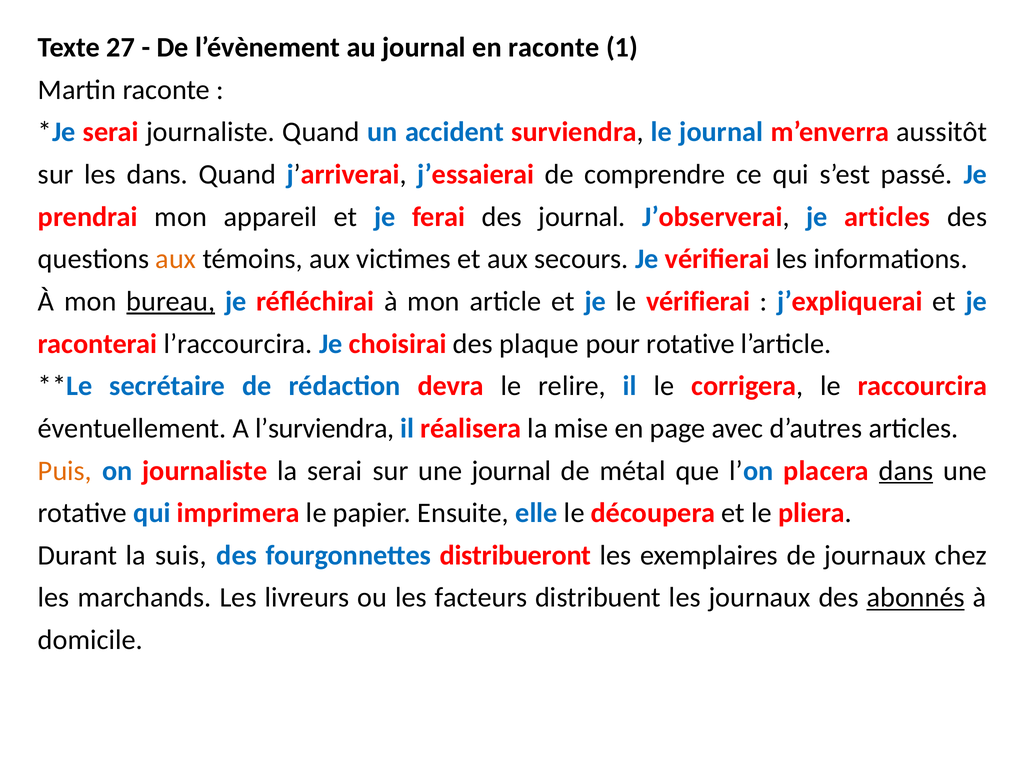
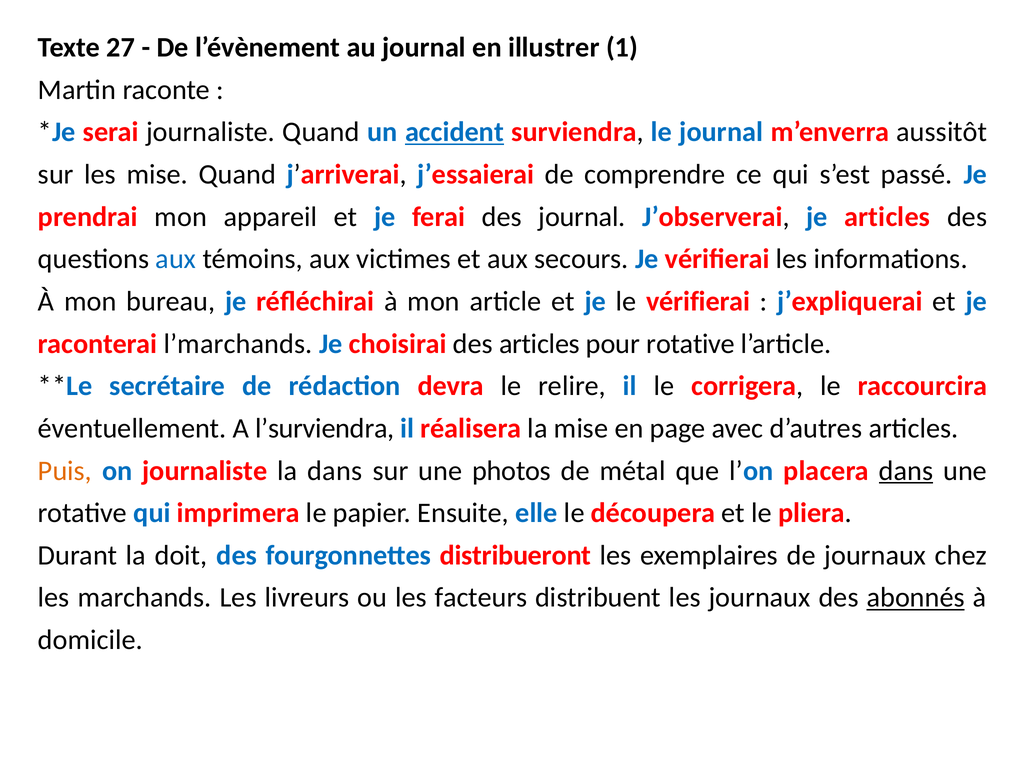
en raconte: raconte -> illustrer
accident underline: none -> present
les dans: dans -> mise
aux at (176, 259) colour: orange -> blue
bureau underline: present -> none
l’raccourcira: l’raccourcira -> l’marchands
des plaque: plaque -> articles
la serai: serai -> dans
une journal: journal -> photos
suis: suis -> doit
